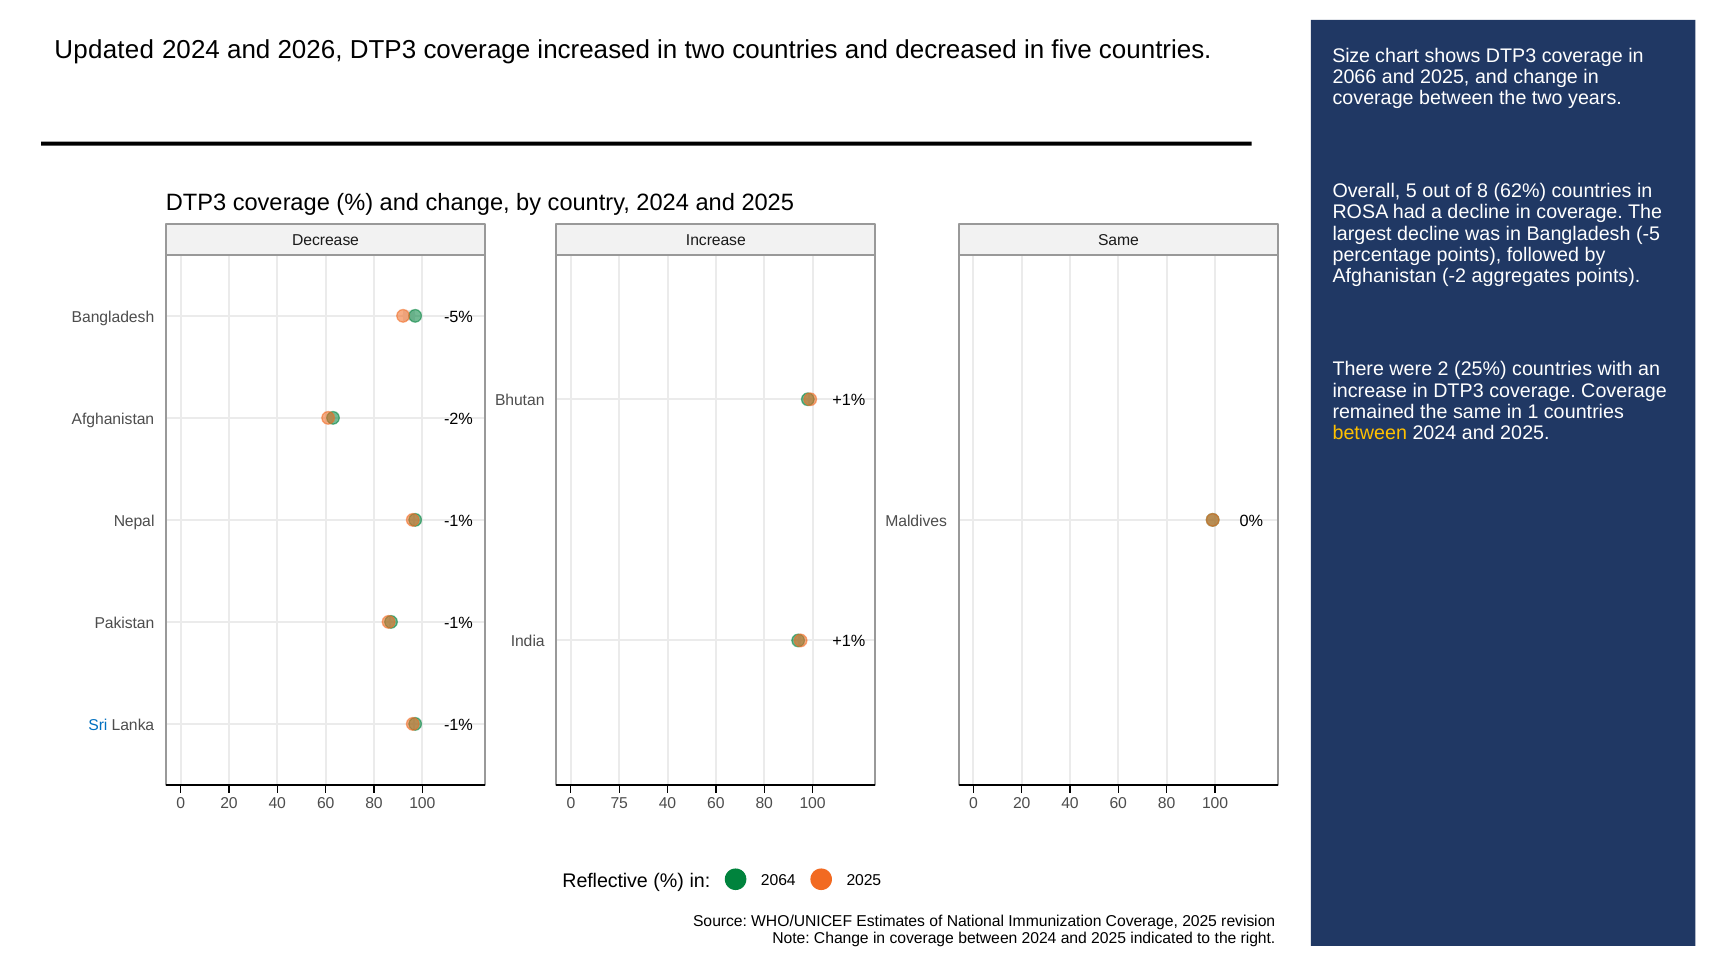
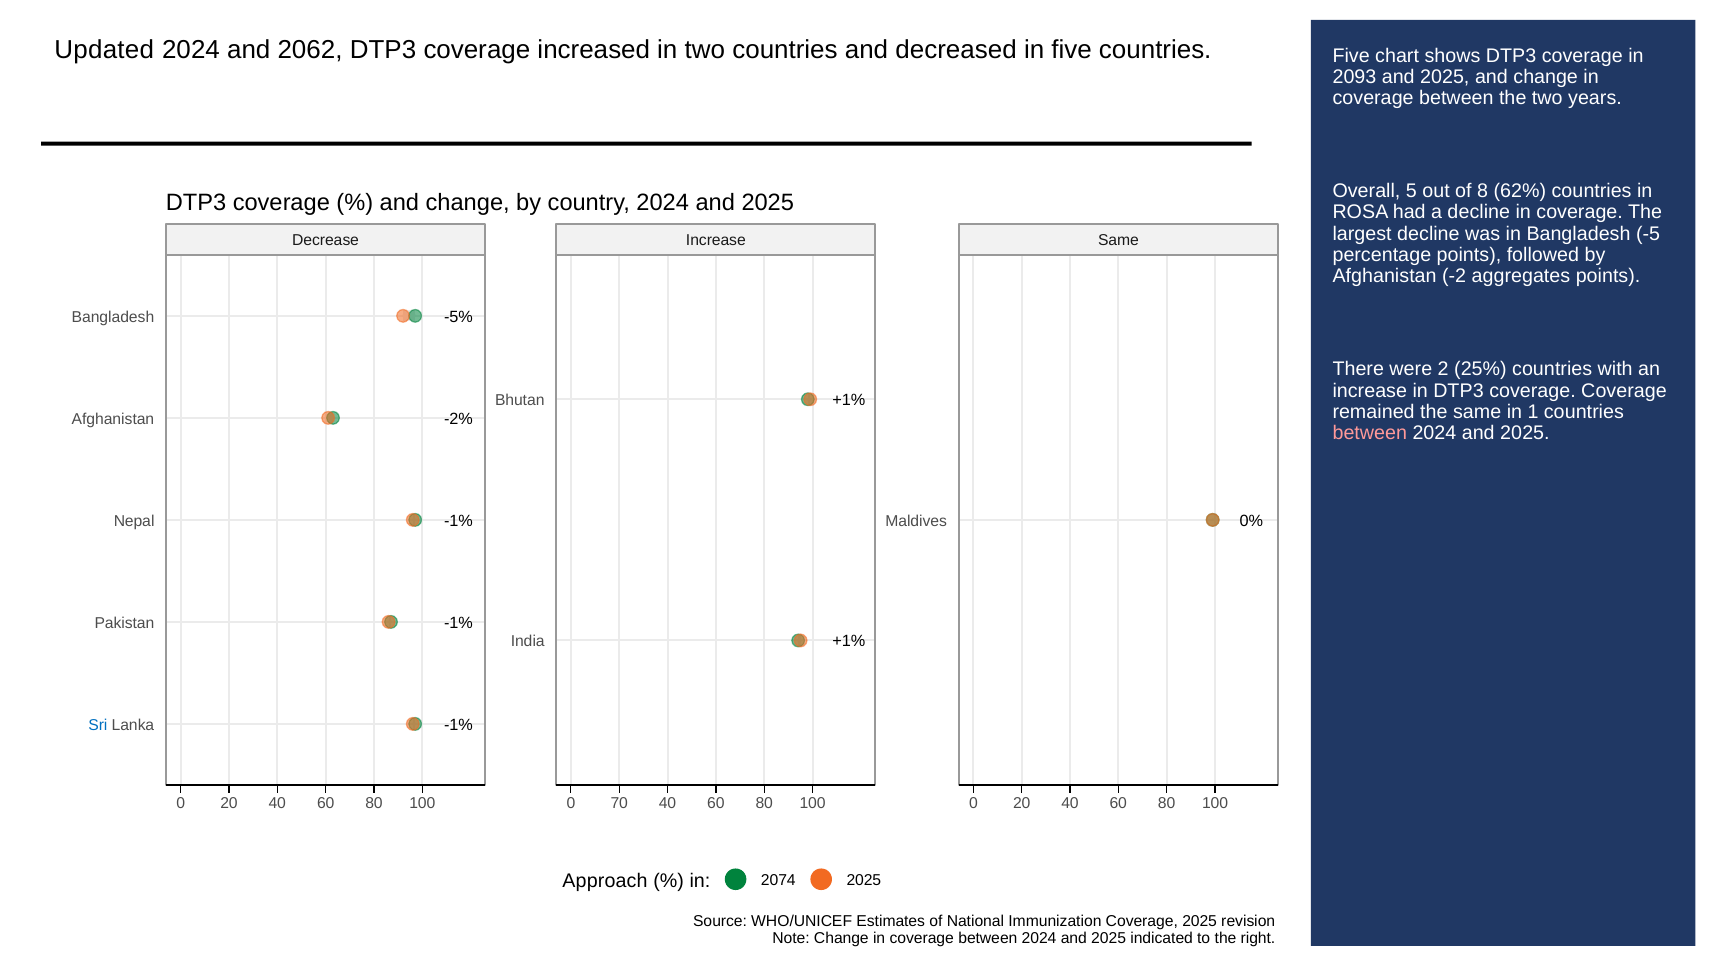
2026: 2026 -> 2062
Size at (1351, 56): Size -> Five
2066: 2066 -> 2093
between at (1370, 433) colour: yellow -> pink
75: 75 -> 70
Reflective: Reflective -> Approach
2064: 2064 -> 2074
